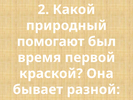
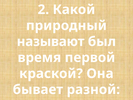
помогают: помогают -> называют
